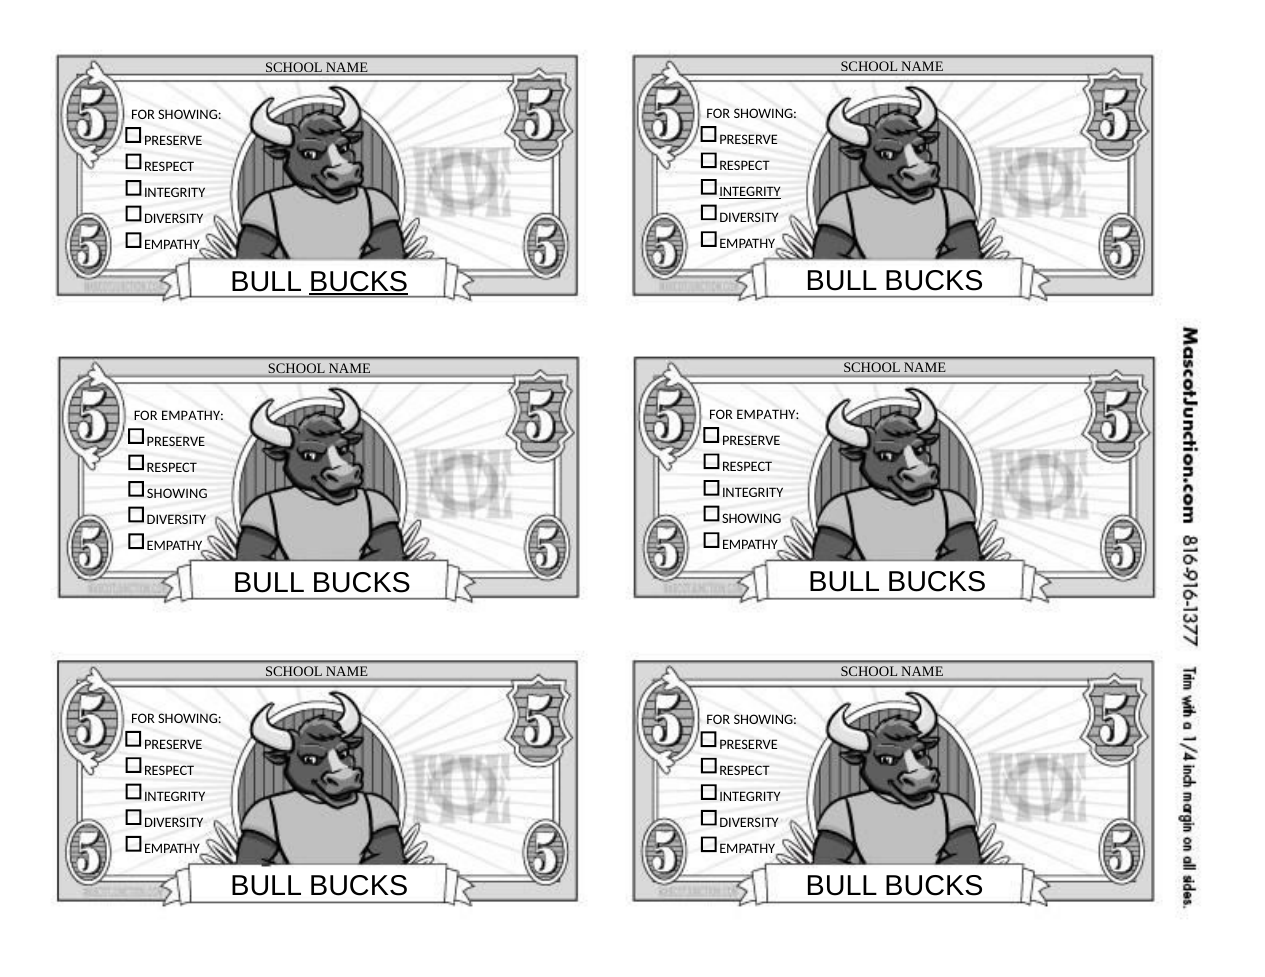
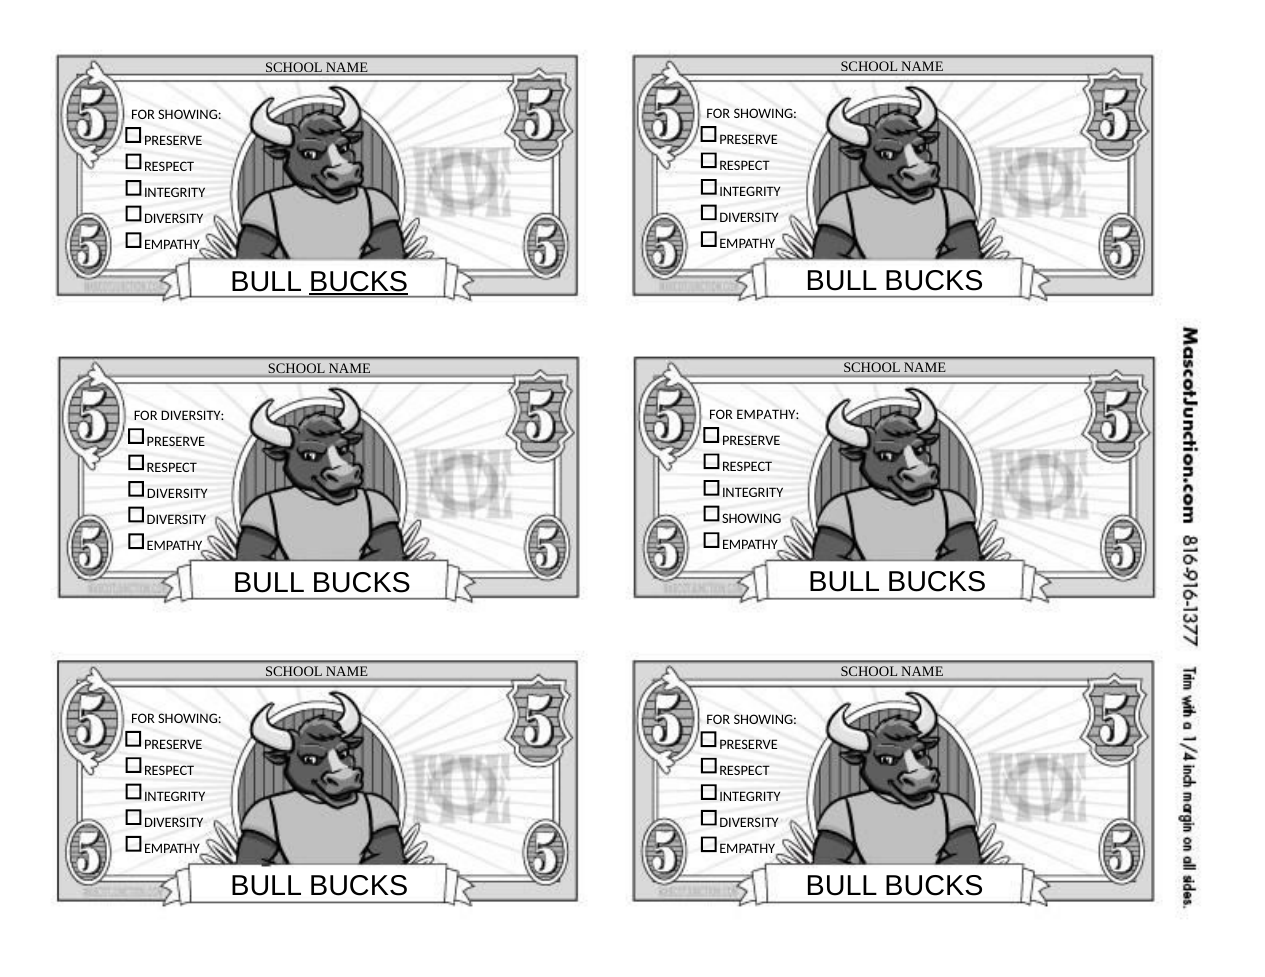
INTEGRITY at (750, 192) underline: present -> none
EMPATHY at (193, 416): EMPATHY -> DIVERSITY
SHOWING at (177, 494): SHOWING -> DIVERSITY
